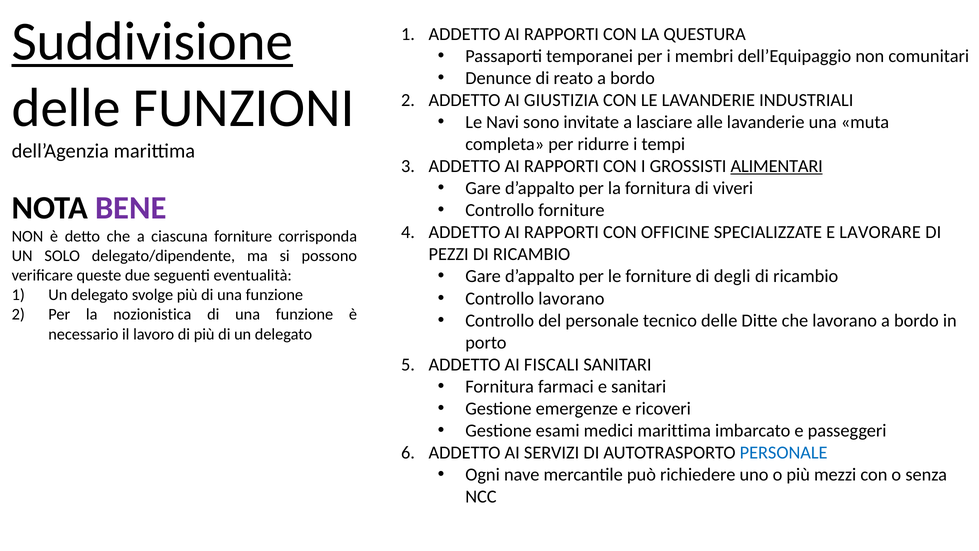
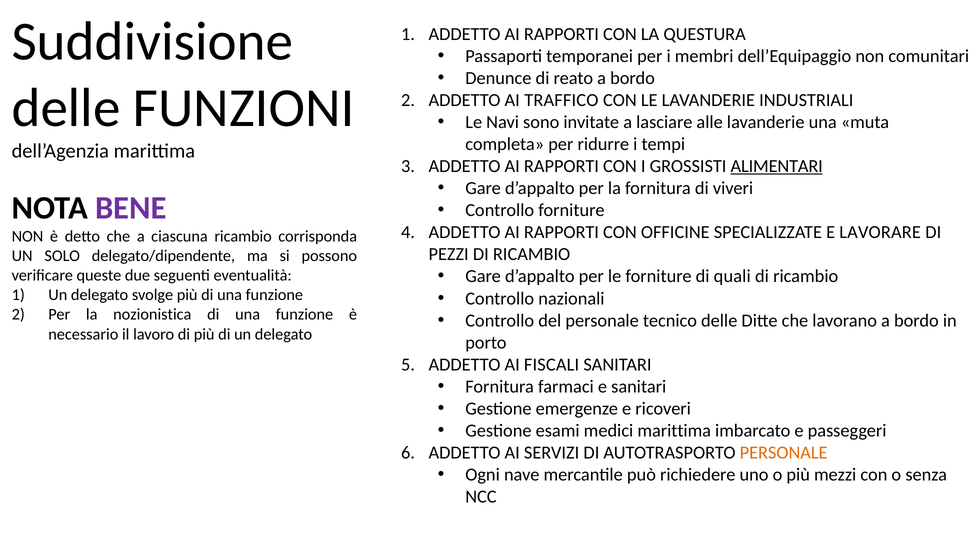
Suddivisione underline: present -> none
GIUSTIZIA: GIUSTIZIA -> TRAFFICO
ciascuna forniture: forniture -> ricambio
degli: degli -> quali
Controllo lavorano: lavorano -> nazionali
PERSONALE at (784, 452) colour: blue -> orange
